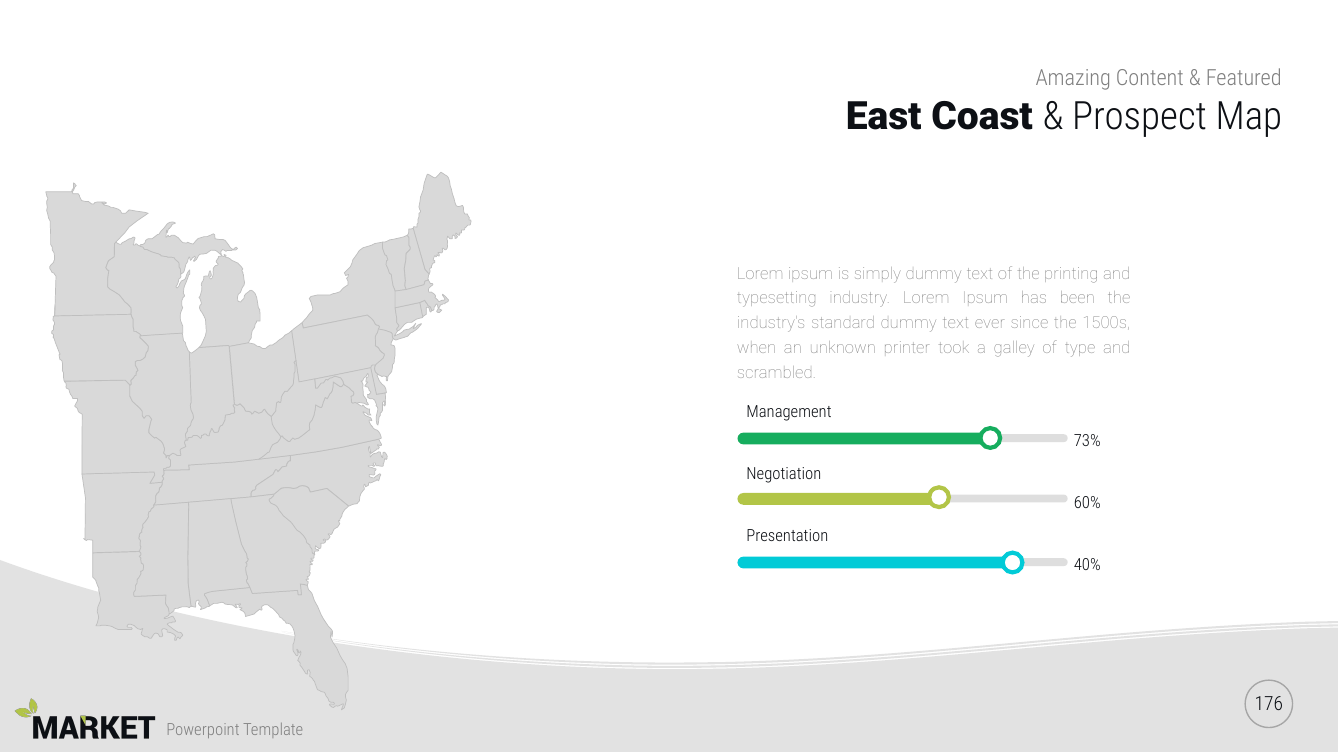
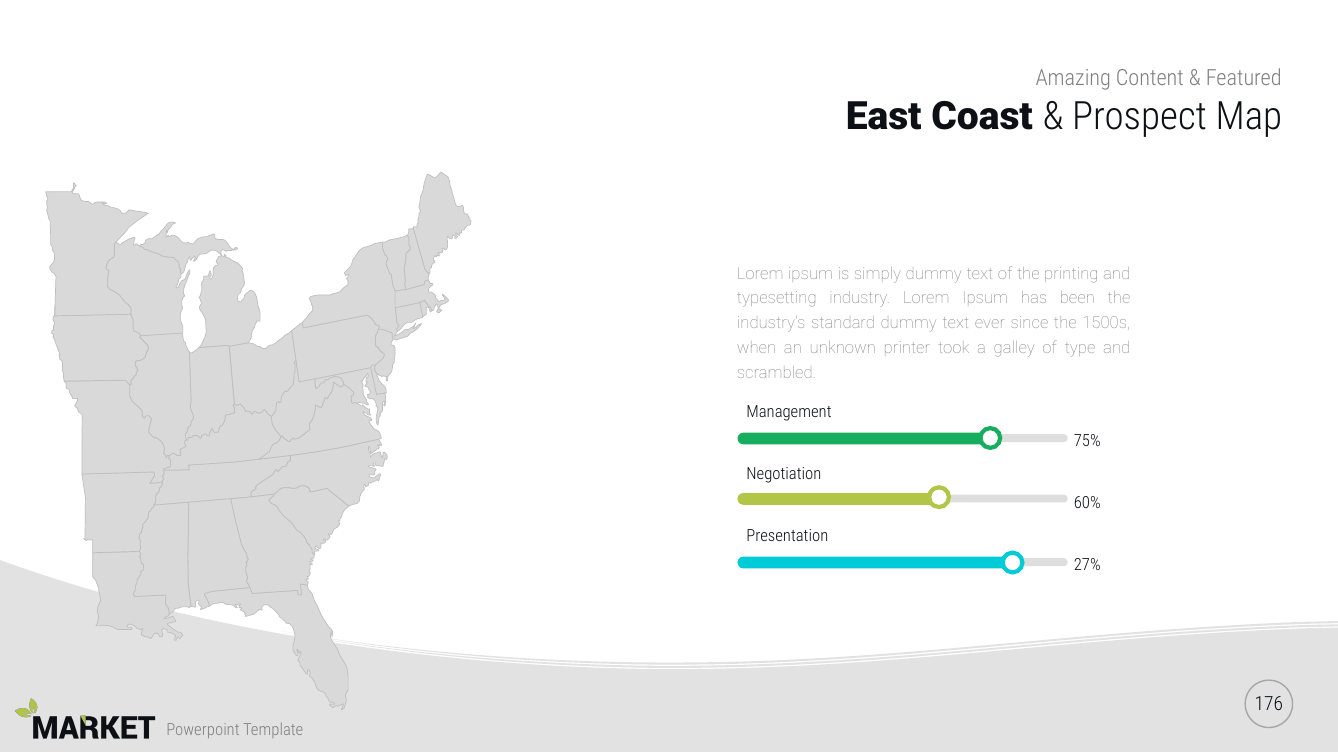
73%: 73% -> 75%
40%: 40% -> 27%
